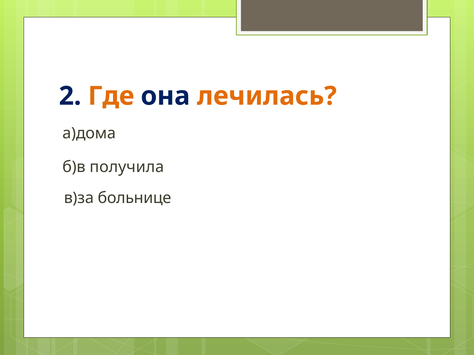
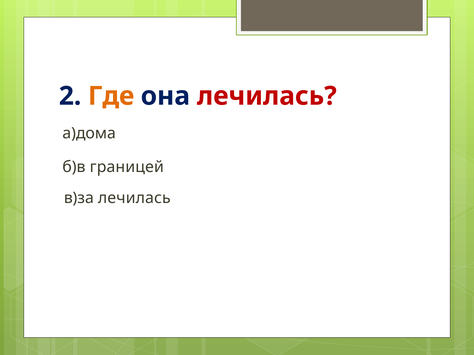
лечилась at (267, 96) colour: orange -> red
получила: получила -> границей
в)за больнице: больнице -> лечилась
